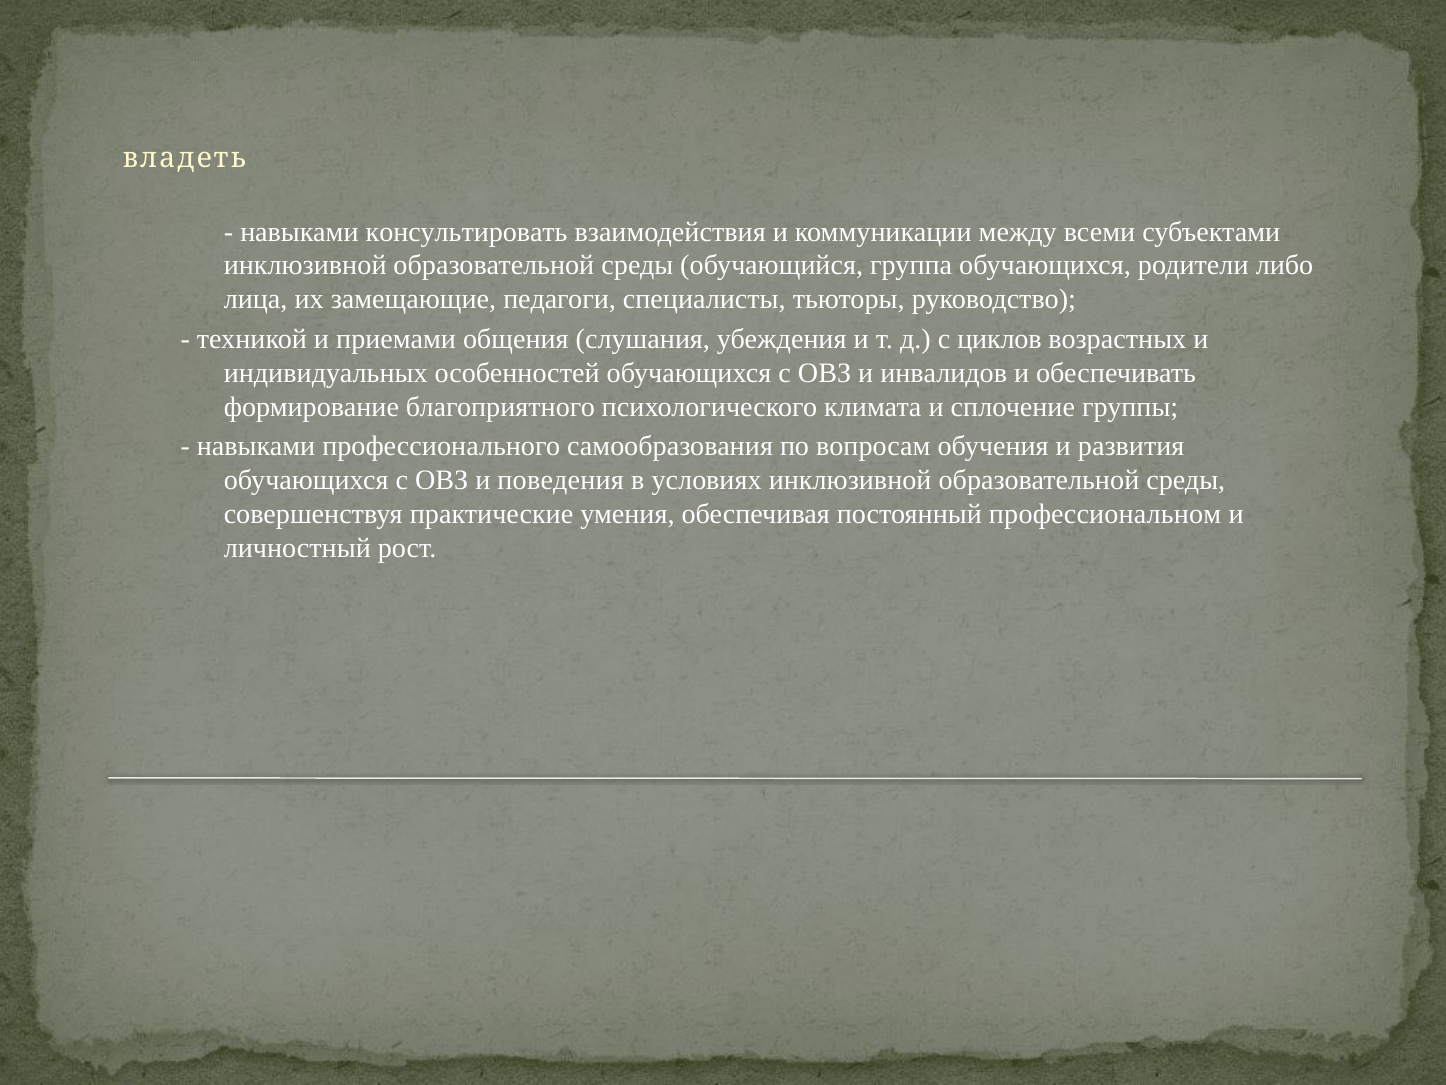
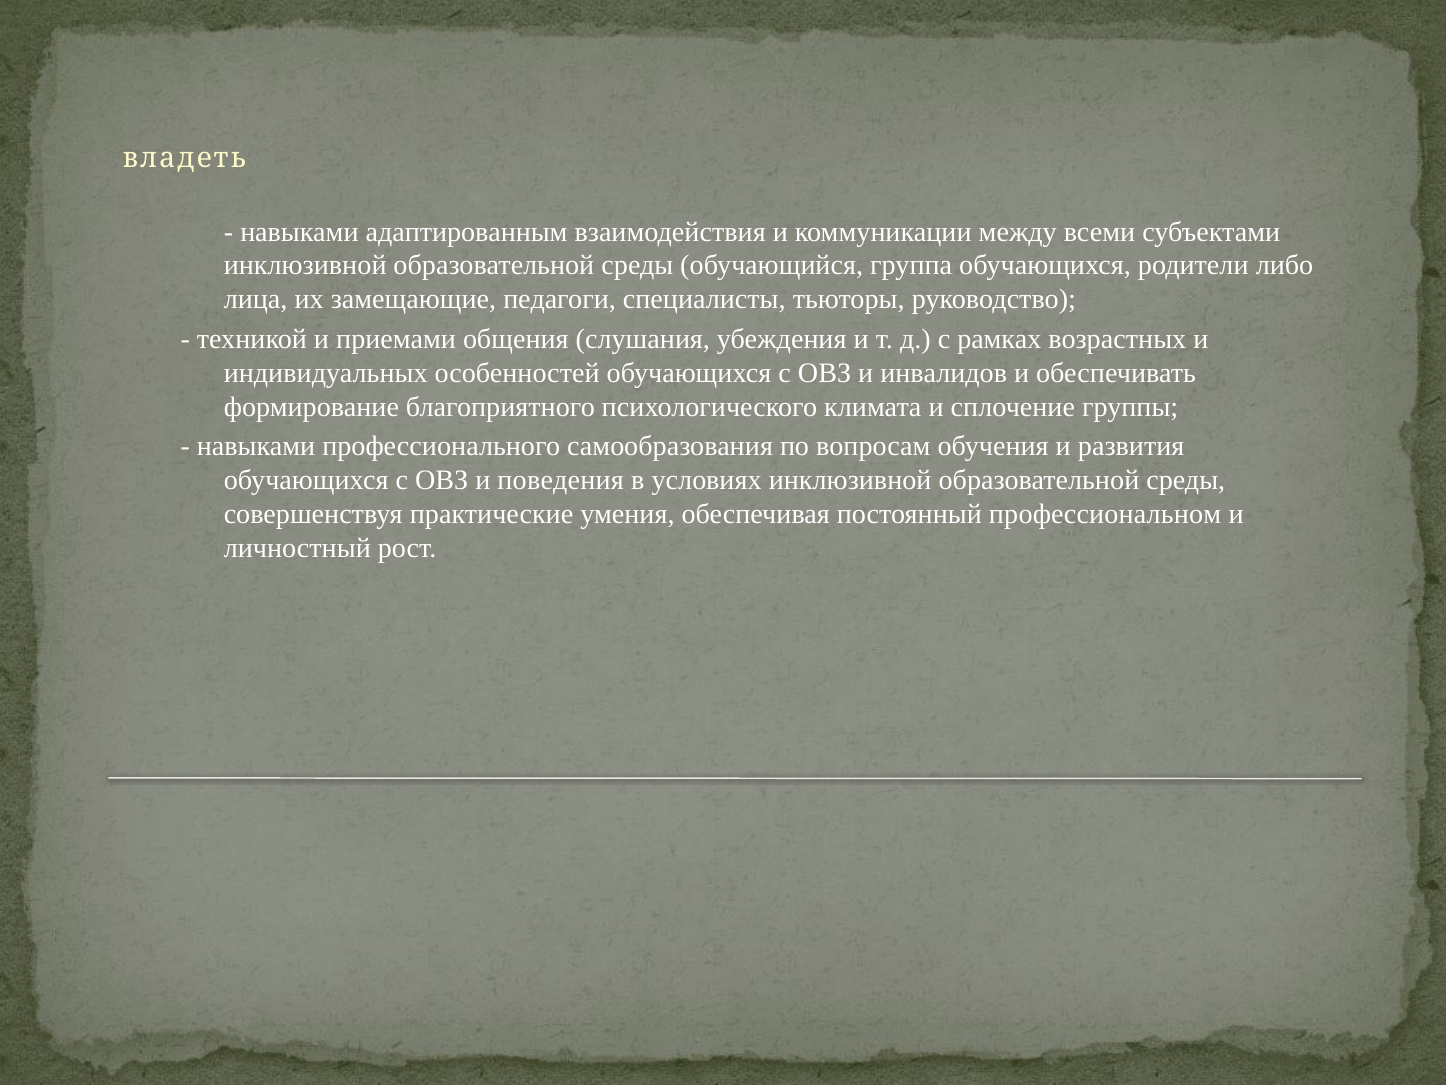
консультировать: консультировать -> адаптированным
циклов: циклов -> рамках
